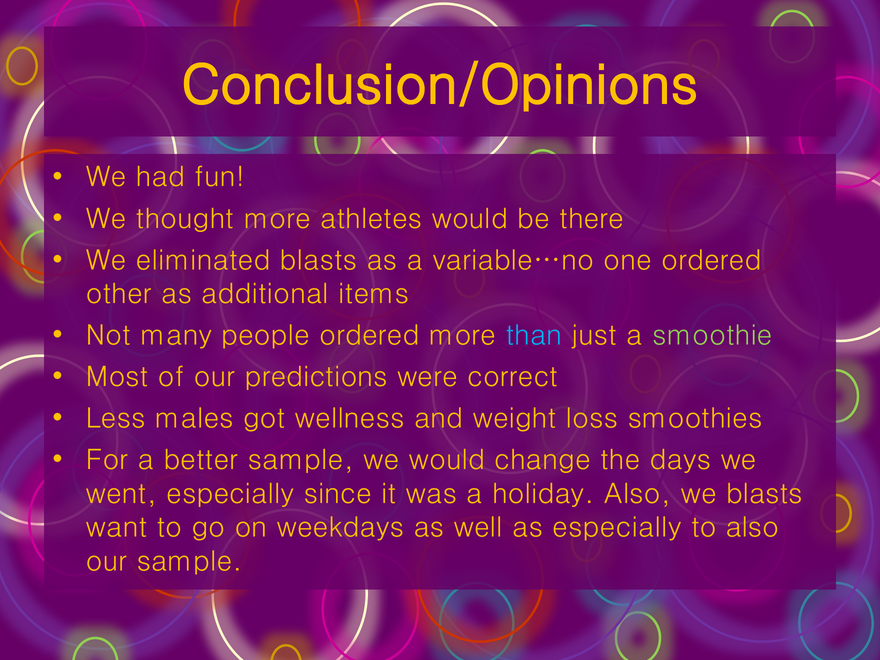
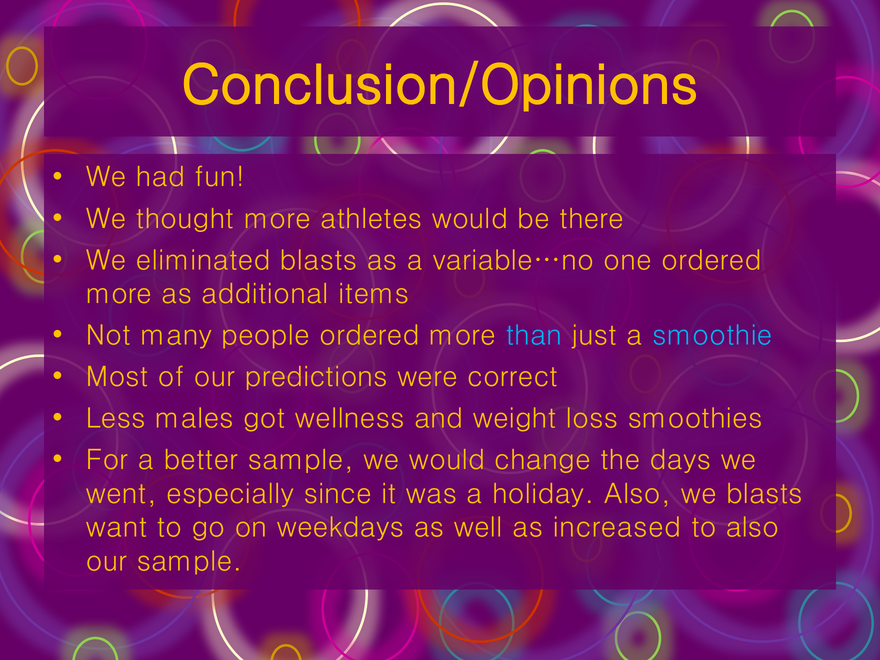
other at (119, 294): other -> more
smoothie colour: light green -> light blue
as especially: especially -> increased
